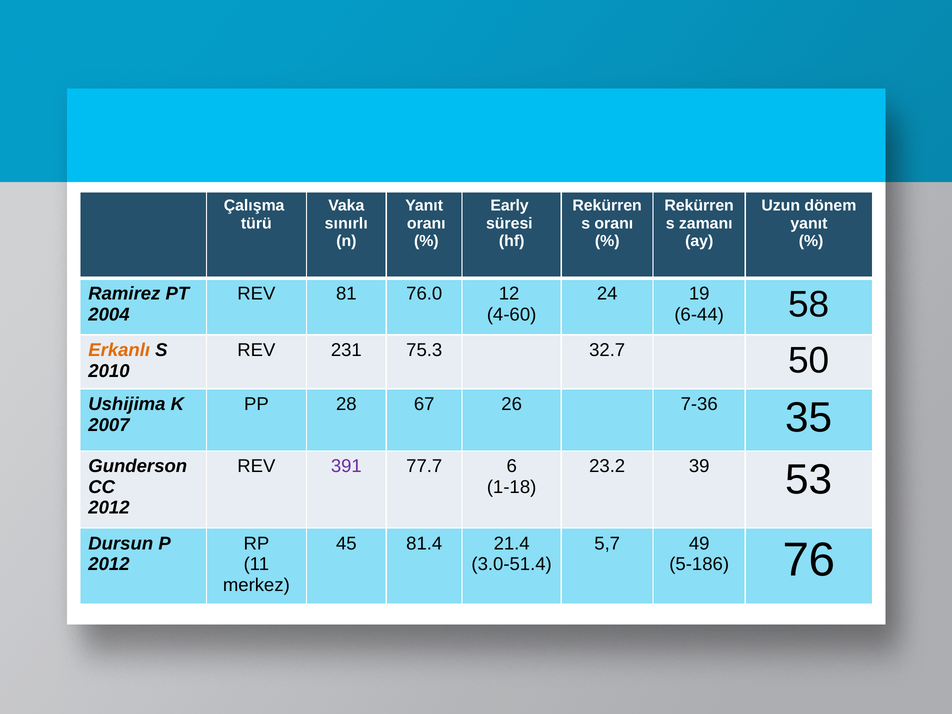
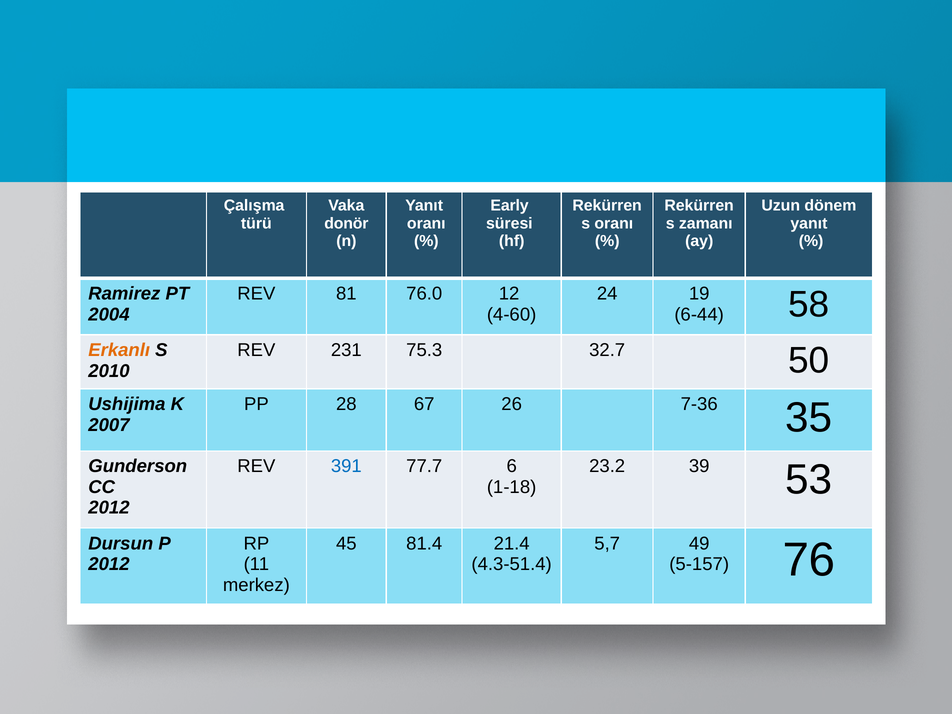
sınırlı: sınırlı -> donör
391 colour: purple -> blue
3.0-51.4: 3.0-51.4 -> 4.3-51.4
5-186: 5-186 -> 5-157
